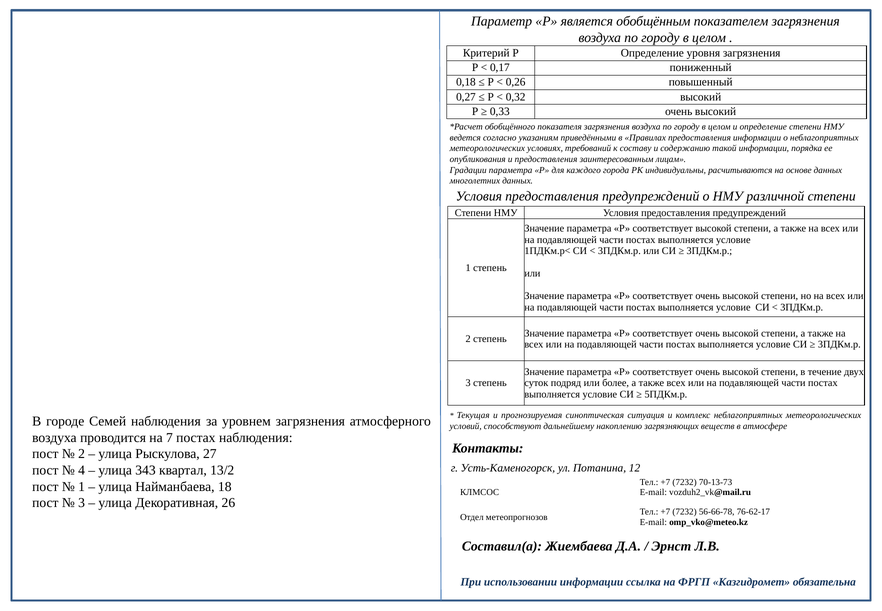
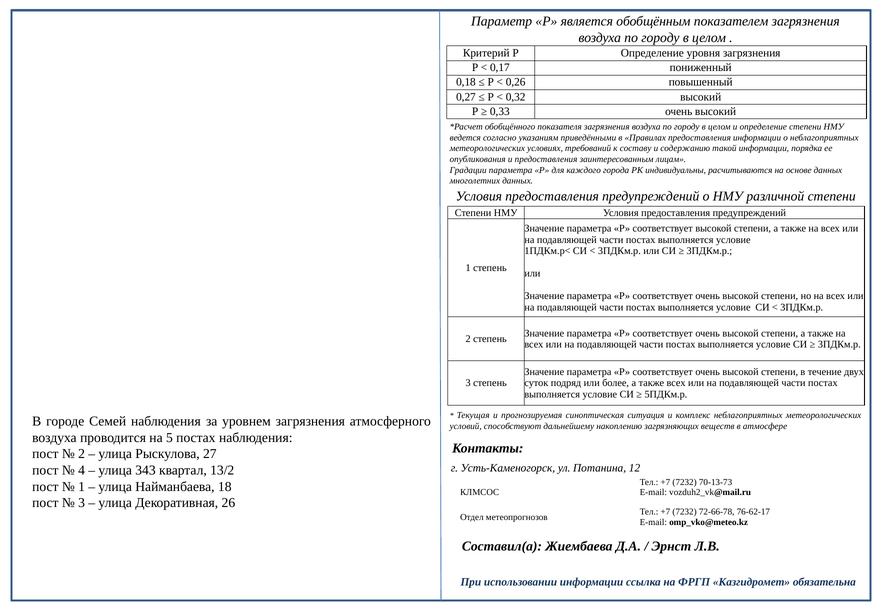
7: 7 -> 5
56-66-78: 56-66-78 -> 72-66-78
